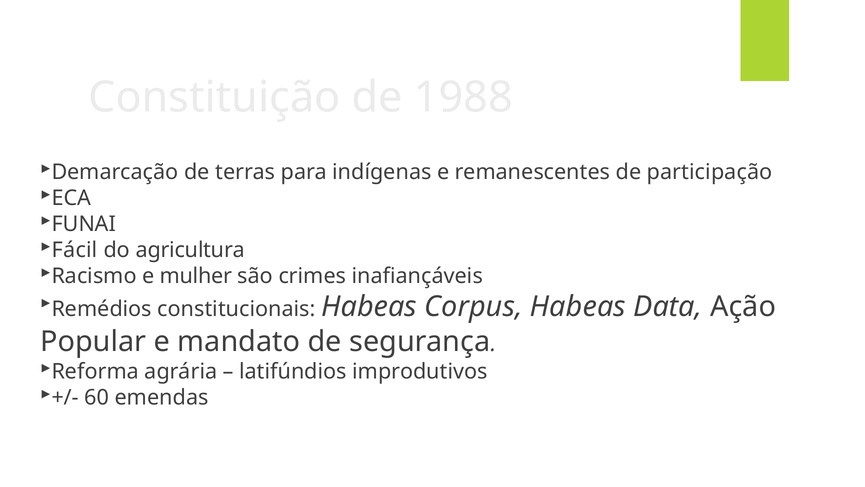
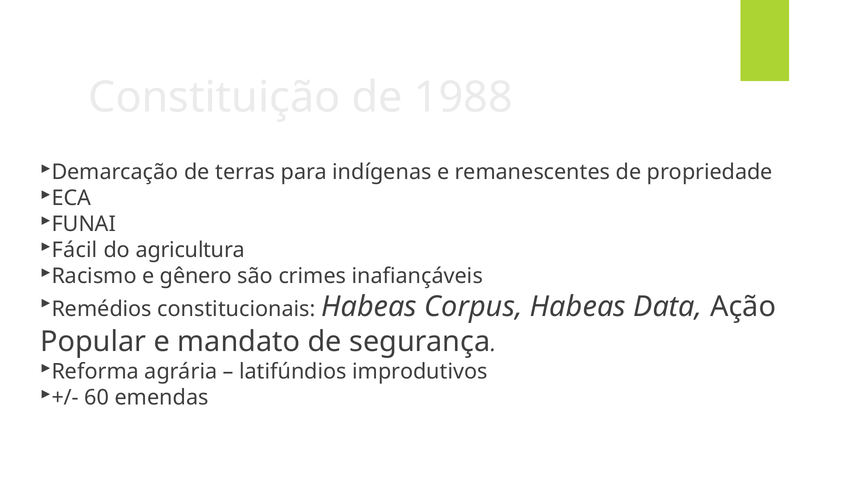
participação: participação -> propriedade
mulher: mulher -> gênero
